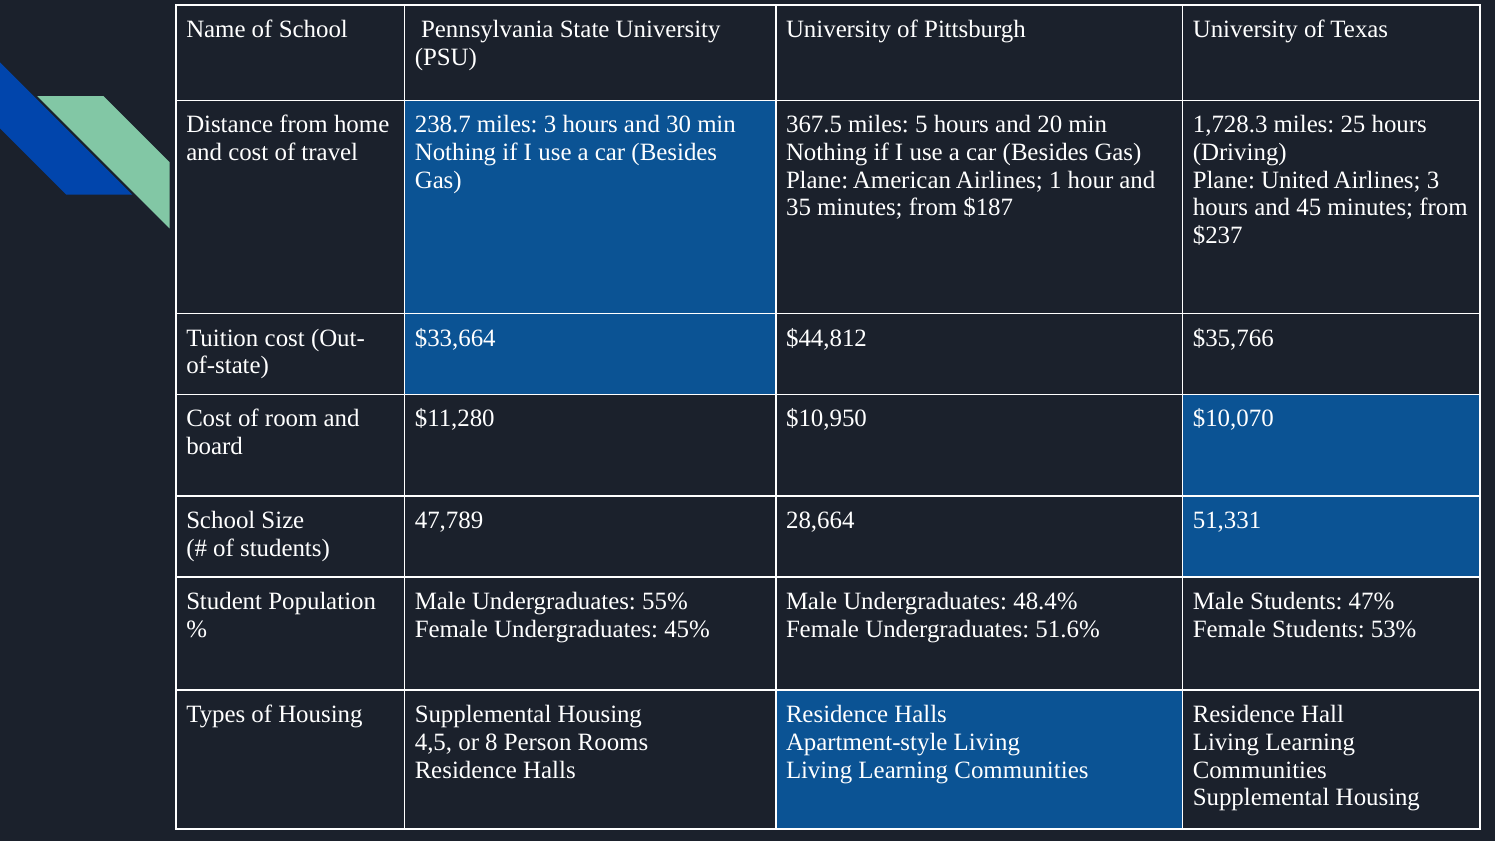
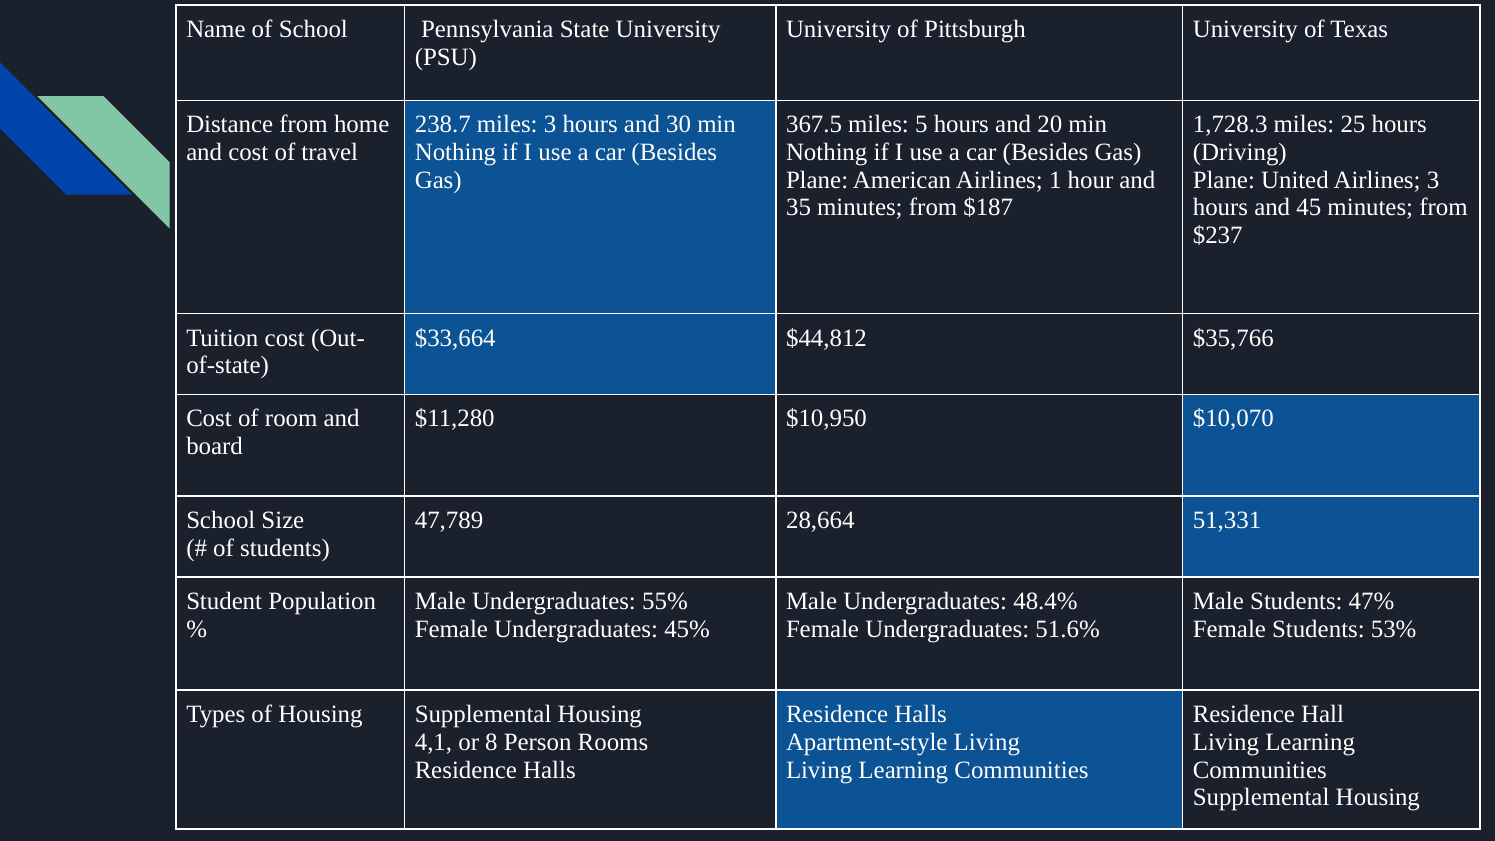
4,5: 4,5 -> 4,1
